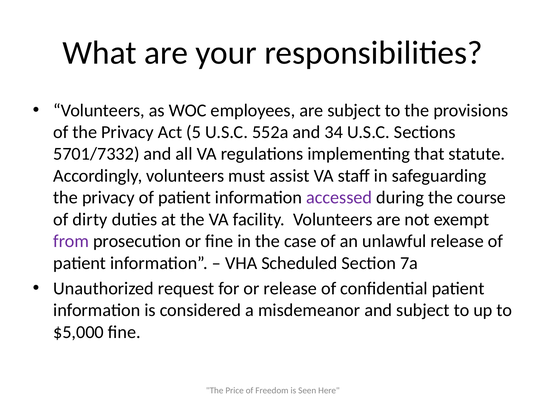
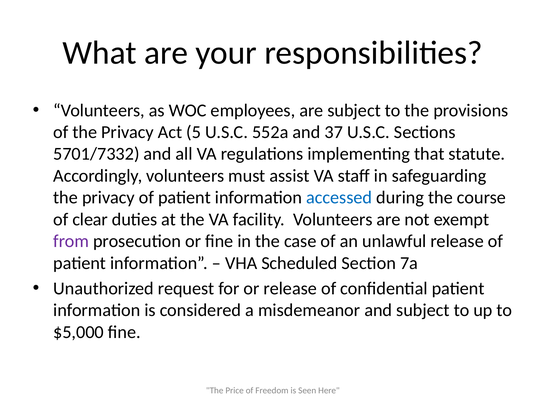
34: 34 -> 37
accessed colour: purple -> blue
dirty: dirty -> clear
